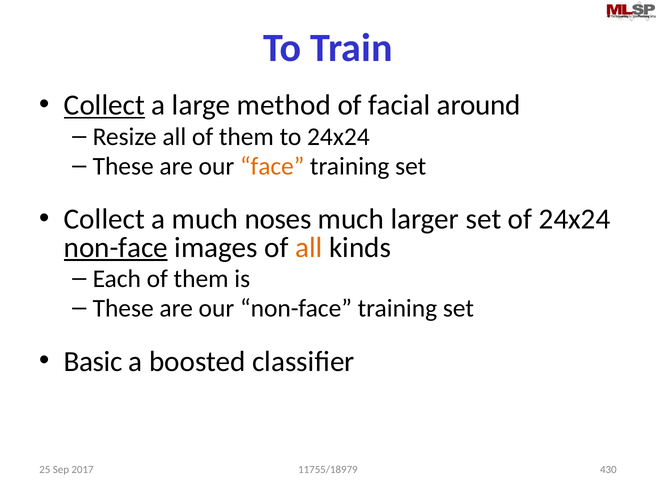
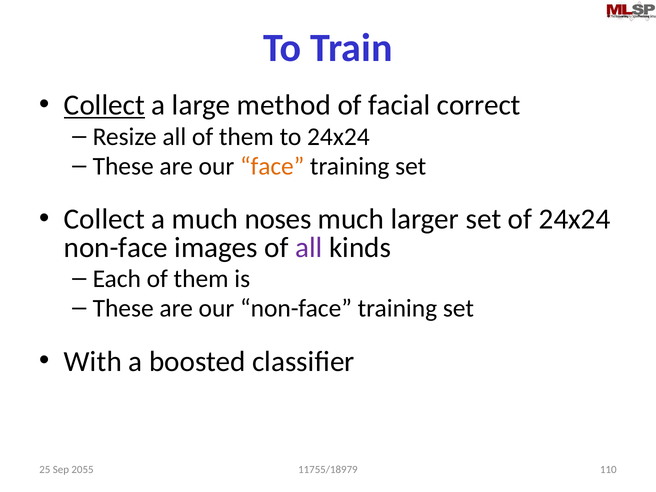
around: around -> correct
non-face at (116, 247) underline: present -> none
all at (309, 247) colour: orange -> purple
Basic: Basic -> With
2017: 2017 -> 2055
430: 430 -> 110
